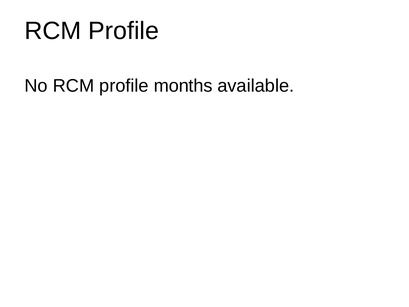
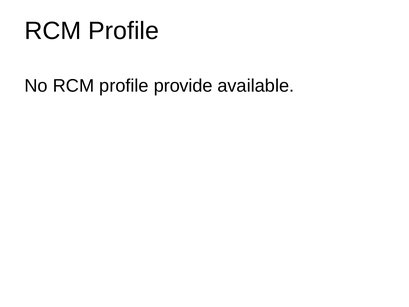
months: months -> provide
